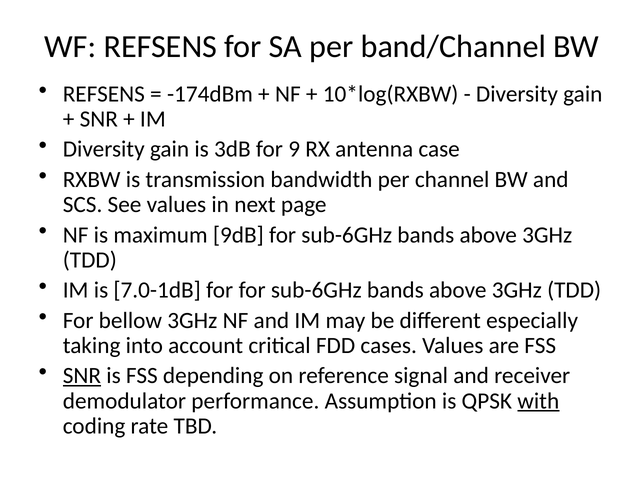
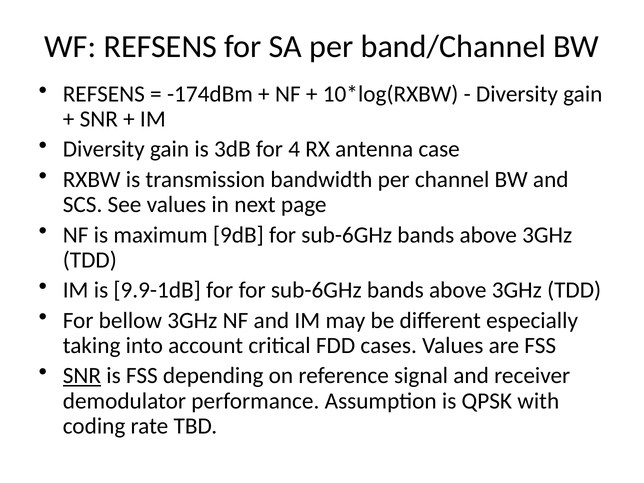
9: 9 -> 4
7.0-1dB: 7.0-1dB -> 9.9-1dB
with underline: present -> none
